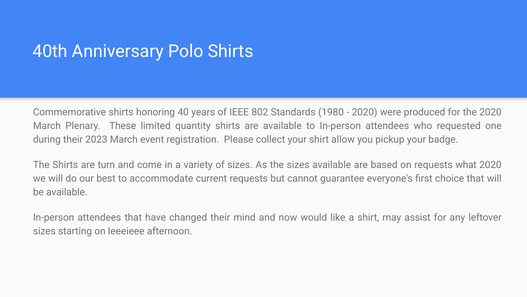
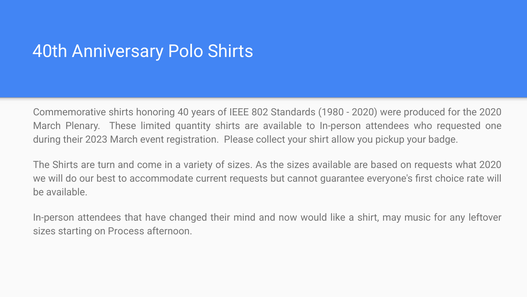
choice that: that -> rate
assist: assist -> music
Ieeeieee: Ieeeieee -> Process
